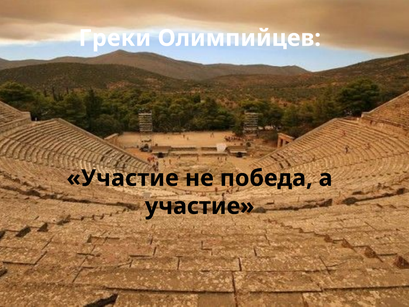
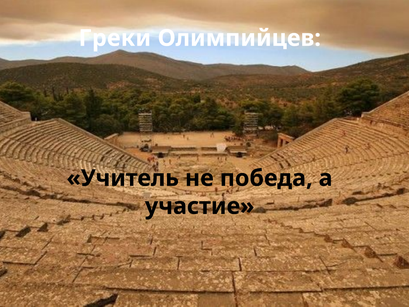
Участие at (123, 178): Участие -> Учитель
